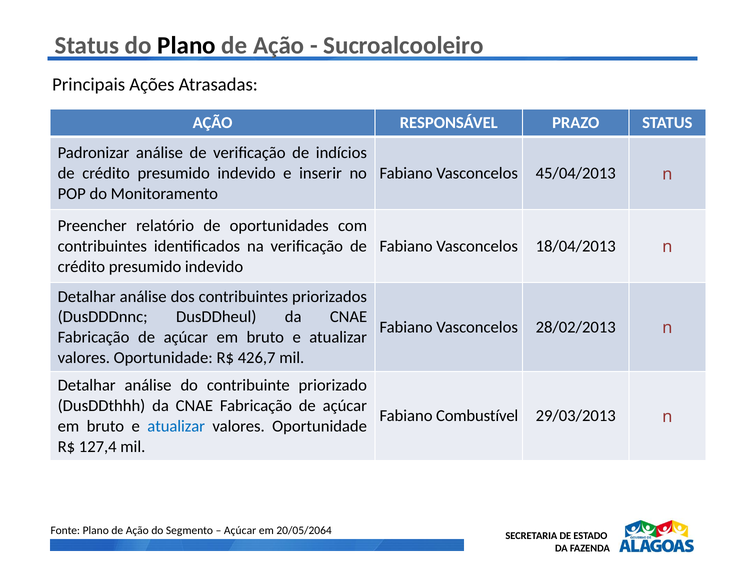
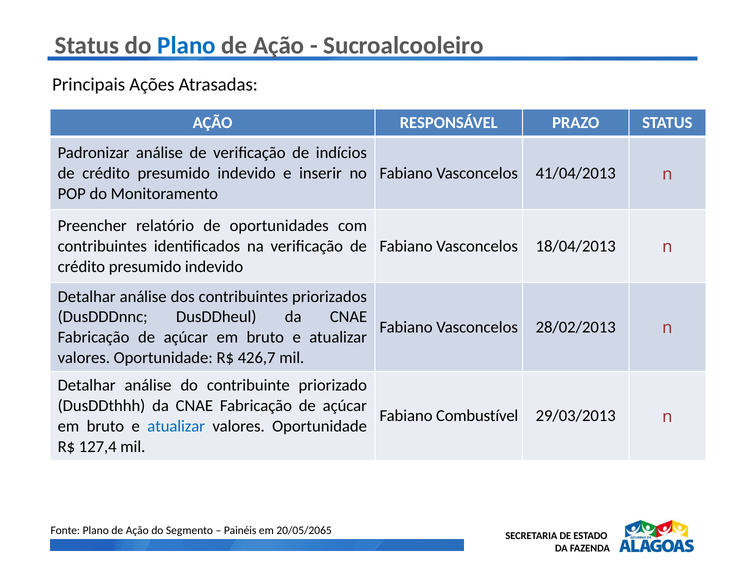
Plano at (187, 46) colour: black -> blue
45/04/2013: 45/04/2013 -> 41/04/2013
Açúcar at (240, 531): Açúcar -> Painéis
20/05/2064: 20/05/2064 -> 20/05/2065
